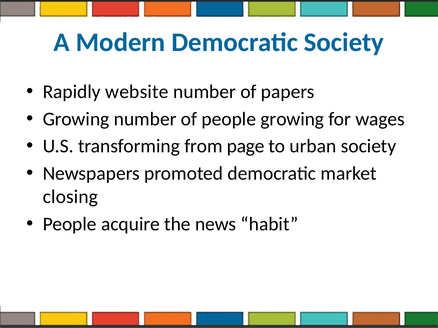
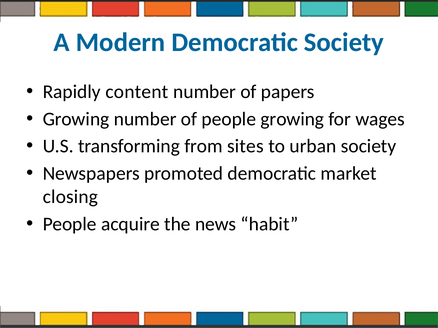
website: website -> content
page: page -> sites
